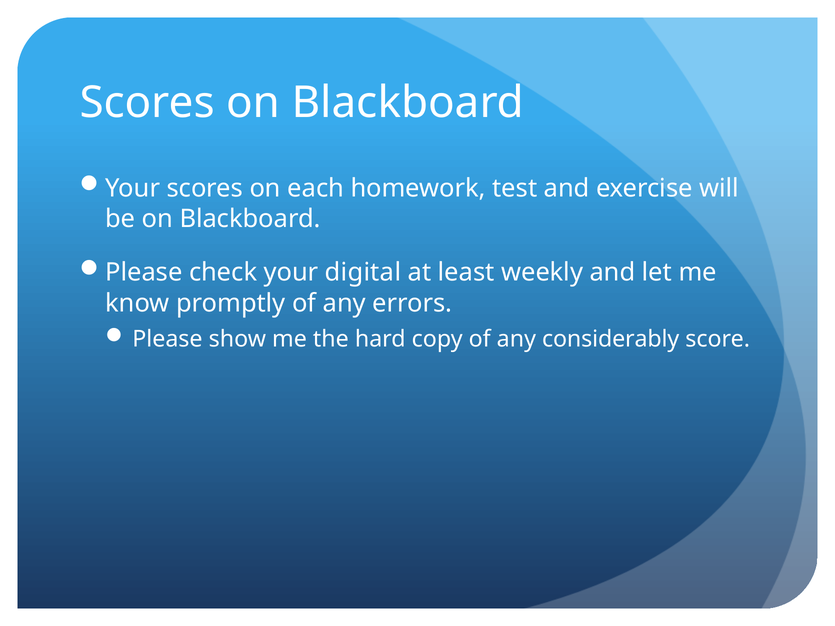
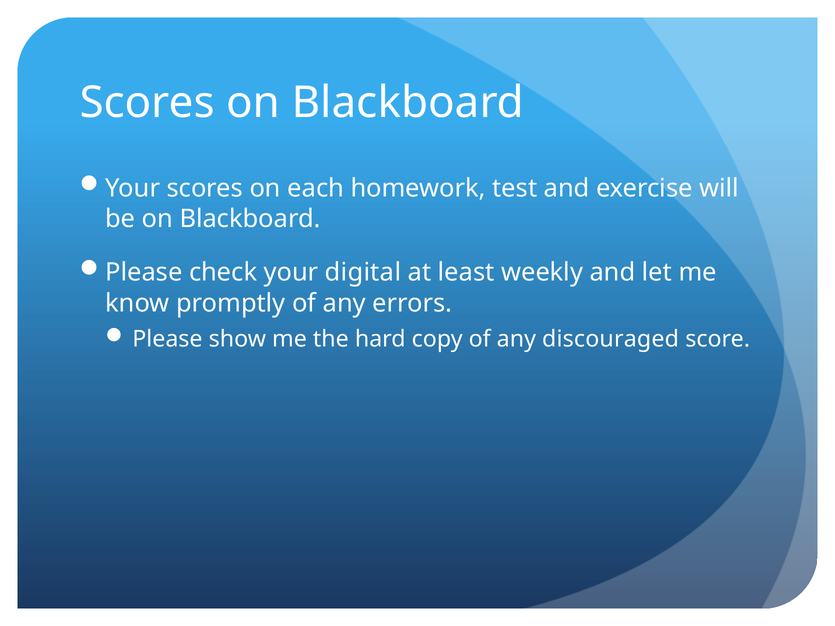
considerably: considerably -> discouraged
